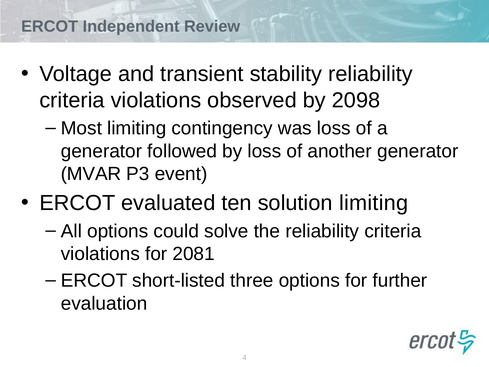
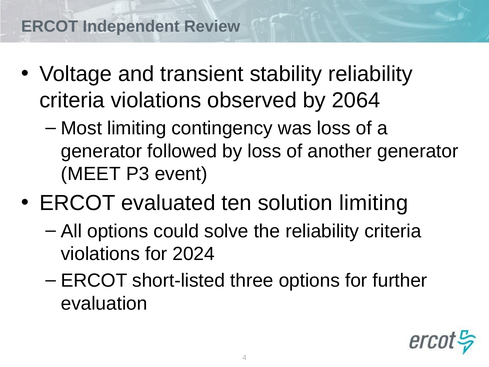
2098: 2098 -> 2064
MVAR: MVAR -> MEET
2081: 2081 -> 2024
